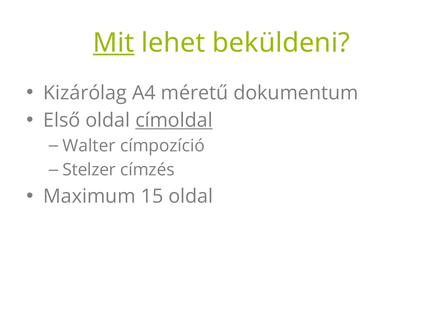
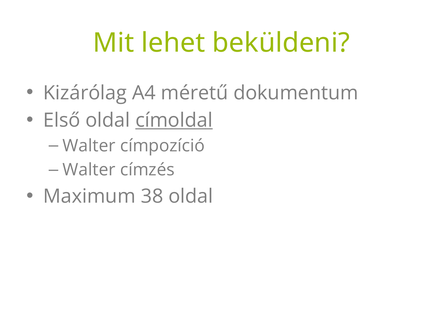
Mit underline: present -> none
Stelzer at (89, 170): Stelzer -> Walter
15: 15 -> 38
